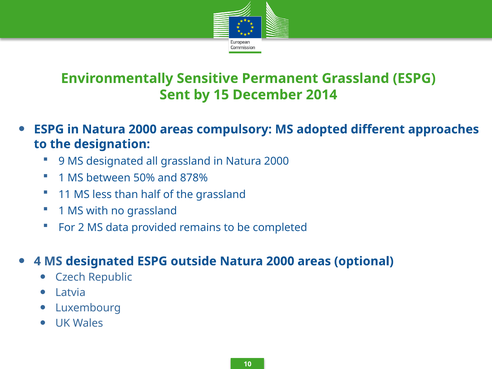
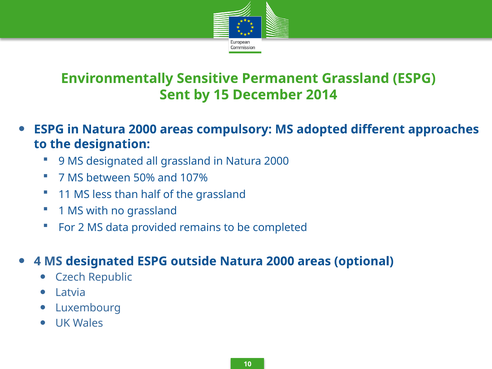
1 at (62, 178): 1 -> 7
878%: 878% -> 107%
